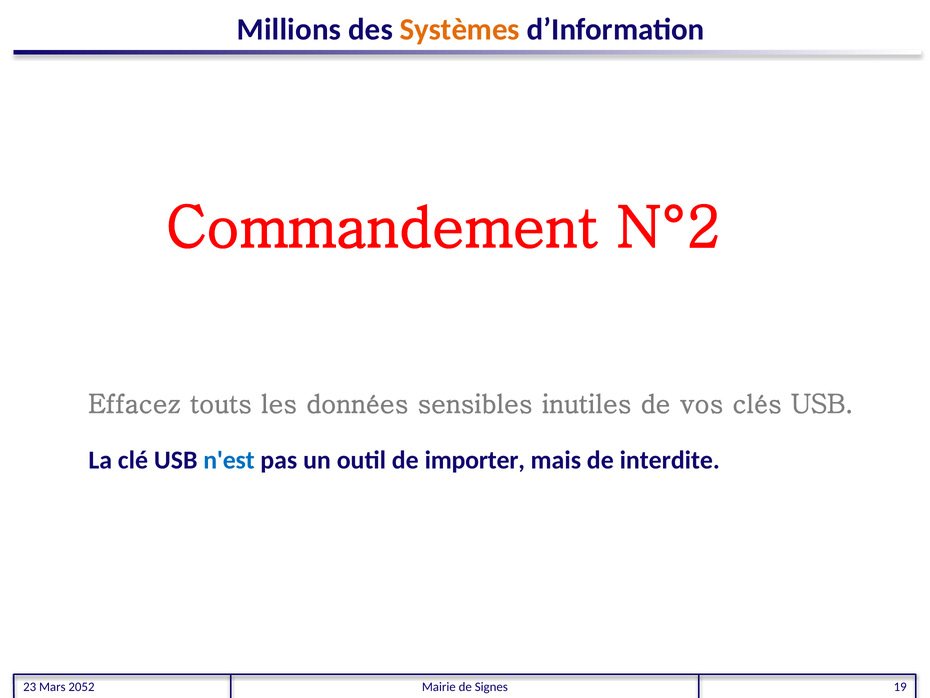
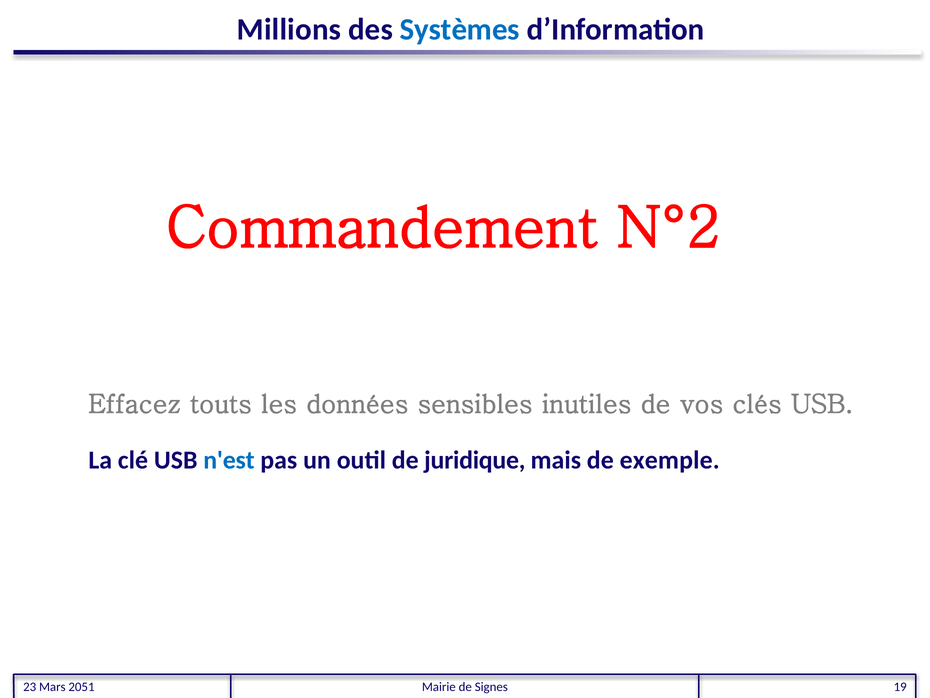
Systèmes colour: orange -> blue
importer: importer -> juridique
interdite: interdite -> exemple
2052: 2052 -> 2051
